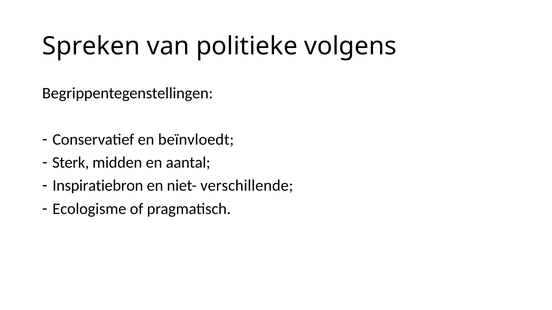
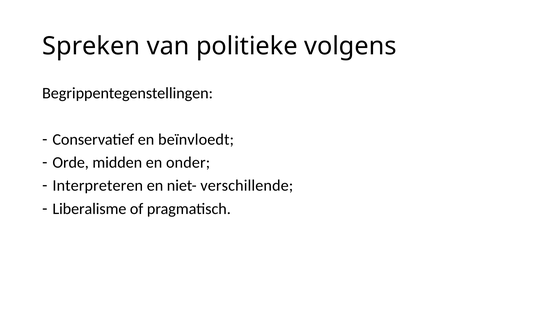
Sterk: Sterk -> Orde
aantal: aantal -> onder
Inspiratiebron: Inspiratiebron -> Interpreteren
Ecologisme: Ecologisme -> Liberalisme
